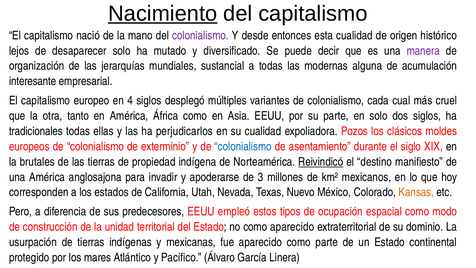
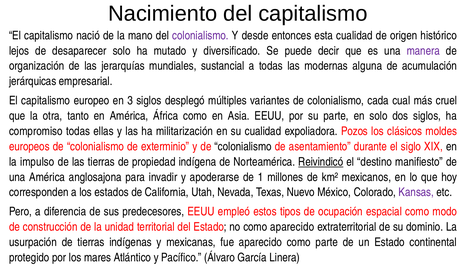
Nacimiento underline: present -> none
interesante: interesante -> jerárquicas
4: 4 -> 3
tradicionales: tradicionales -> compromiso
perjudicarlos: perjudicarlos -> militarización
colonialismo at (243, 146) colour: blue -> black
brutales: brutales -> impulso
3: 3 -> 1
Kansas colour: orange -> purple
